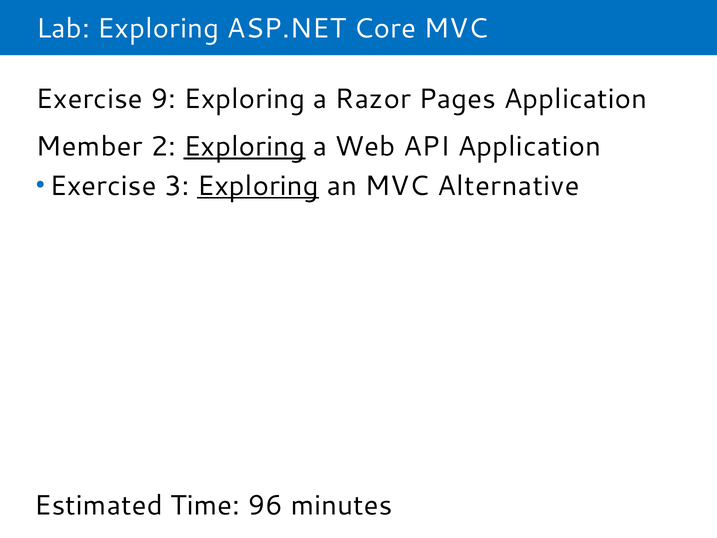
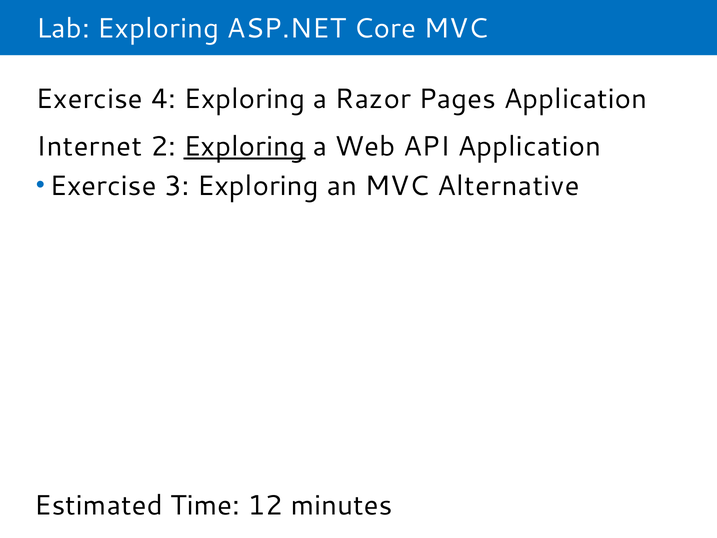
9: 9 -> 4
Member: Member -> Internet
Exploring at (258, 186) underline: present -> none
96: 96 -> 12
